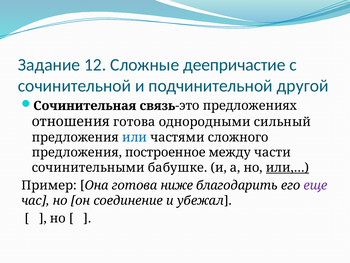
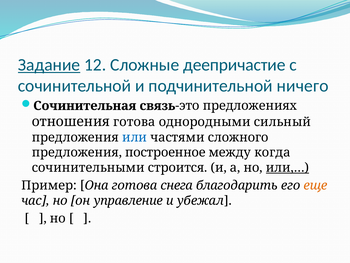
Задание underline: none -> present
другой: другой -> ничего
части: части -> когда
бабушке: бабушке -> строится
ниже: ниже -> снега
еще colour: purple -> orange
соединение: соединение -> управление
